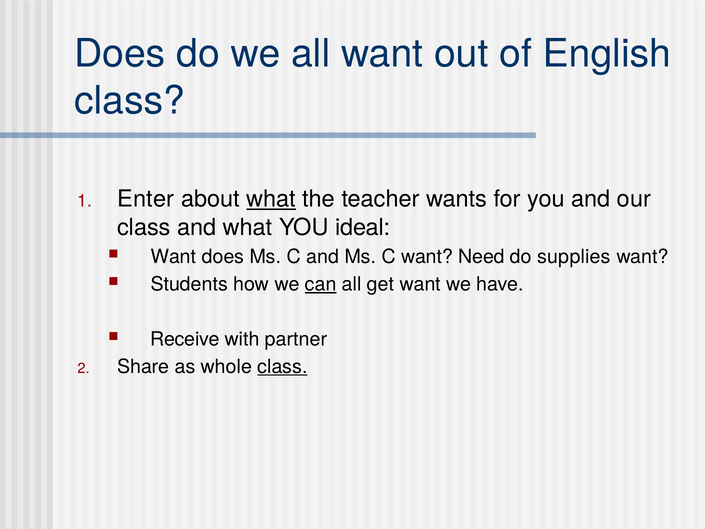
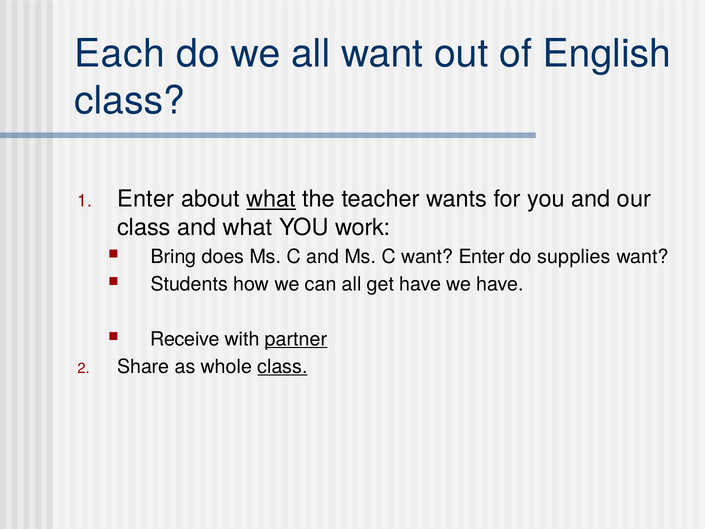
Does at (120, 54): Does -> Each
ideal: ideal -> work
Want at (173, 257): Want -> Bring
want Need: Need -> Enter
can underline: present -> none
get want: want -> have
partner underline: none -> present
